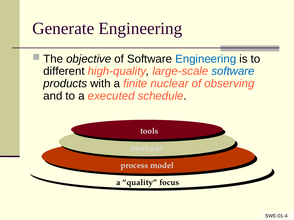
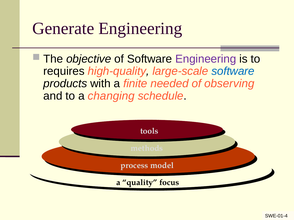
Engineering at (206, 59) colour: blue -> purple
different: different -> requires
nuclear: nuclear -> needed
executed: executed -> changing
